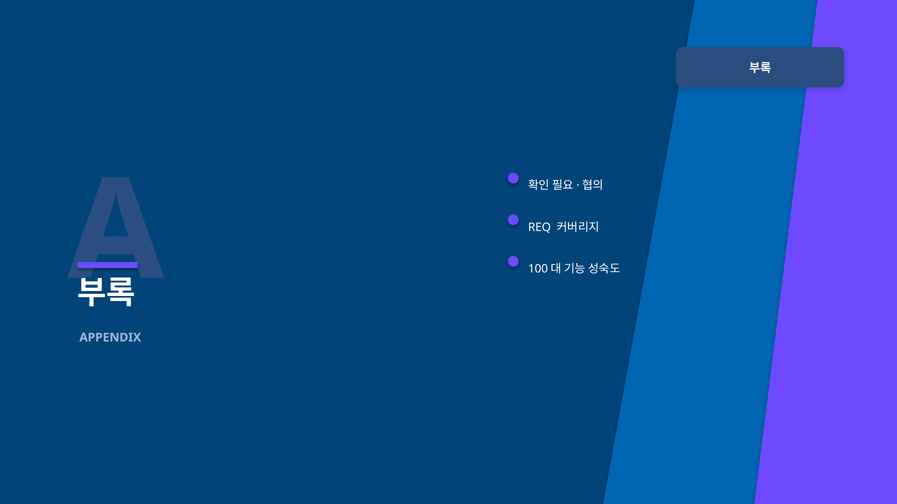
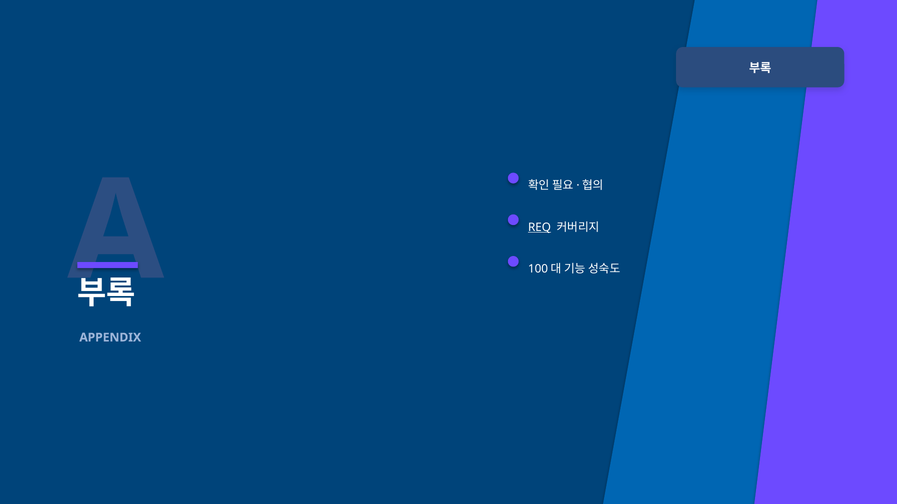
REQ underline: none -> present
